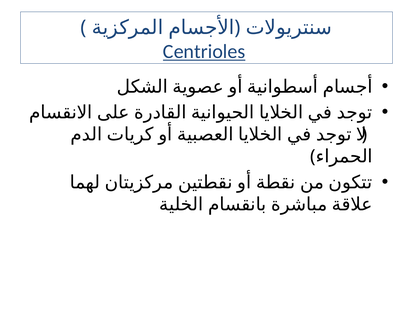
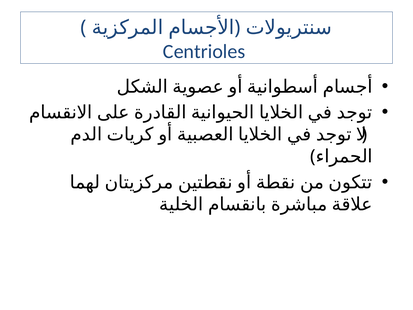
Centrioles underline: present -> none
